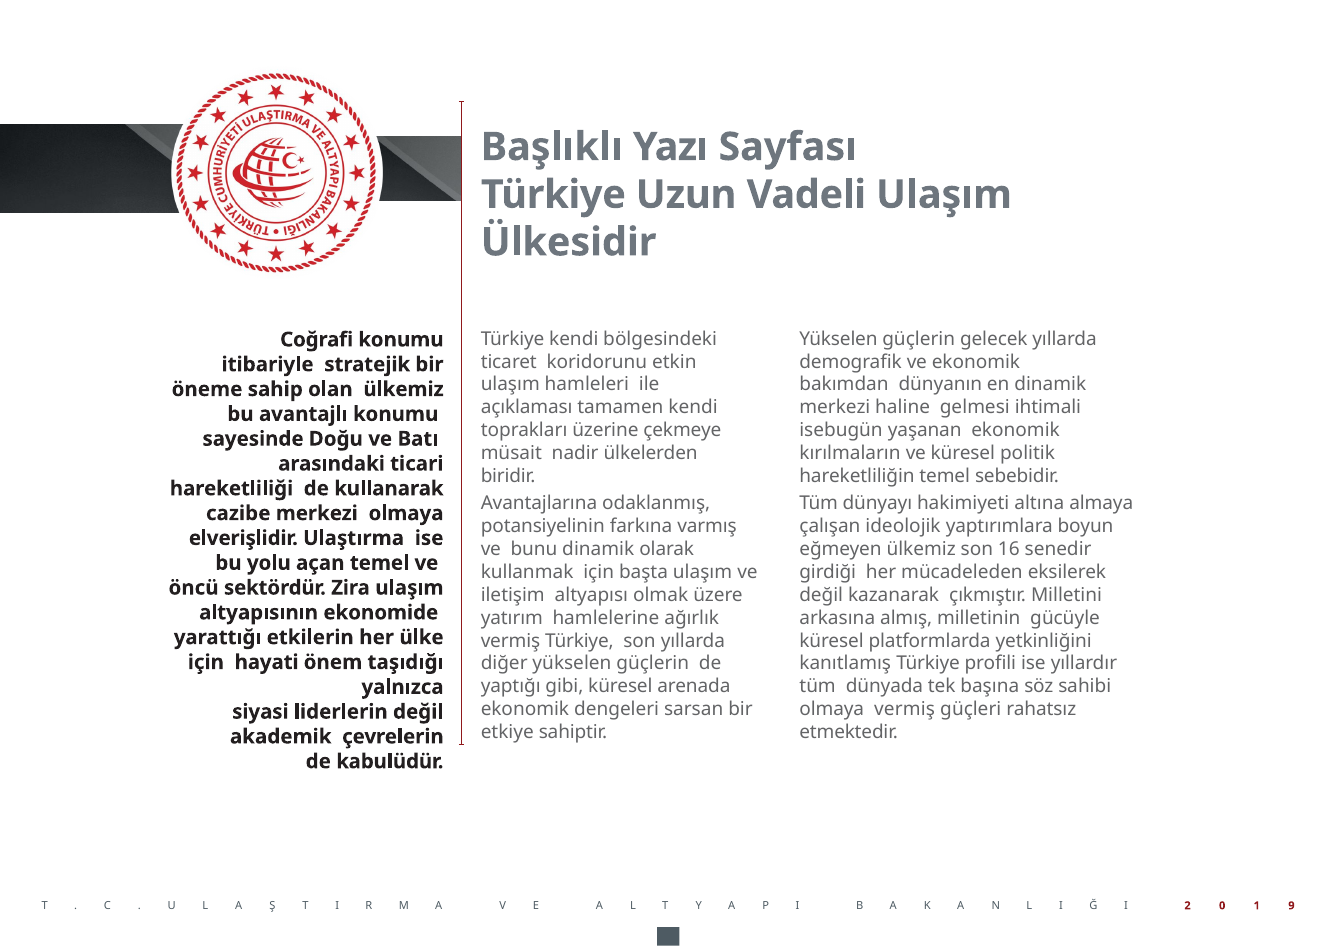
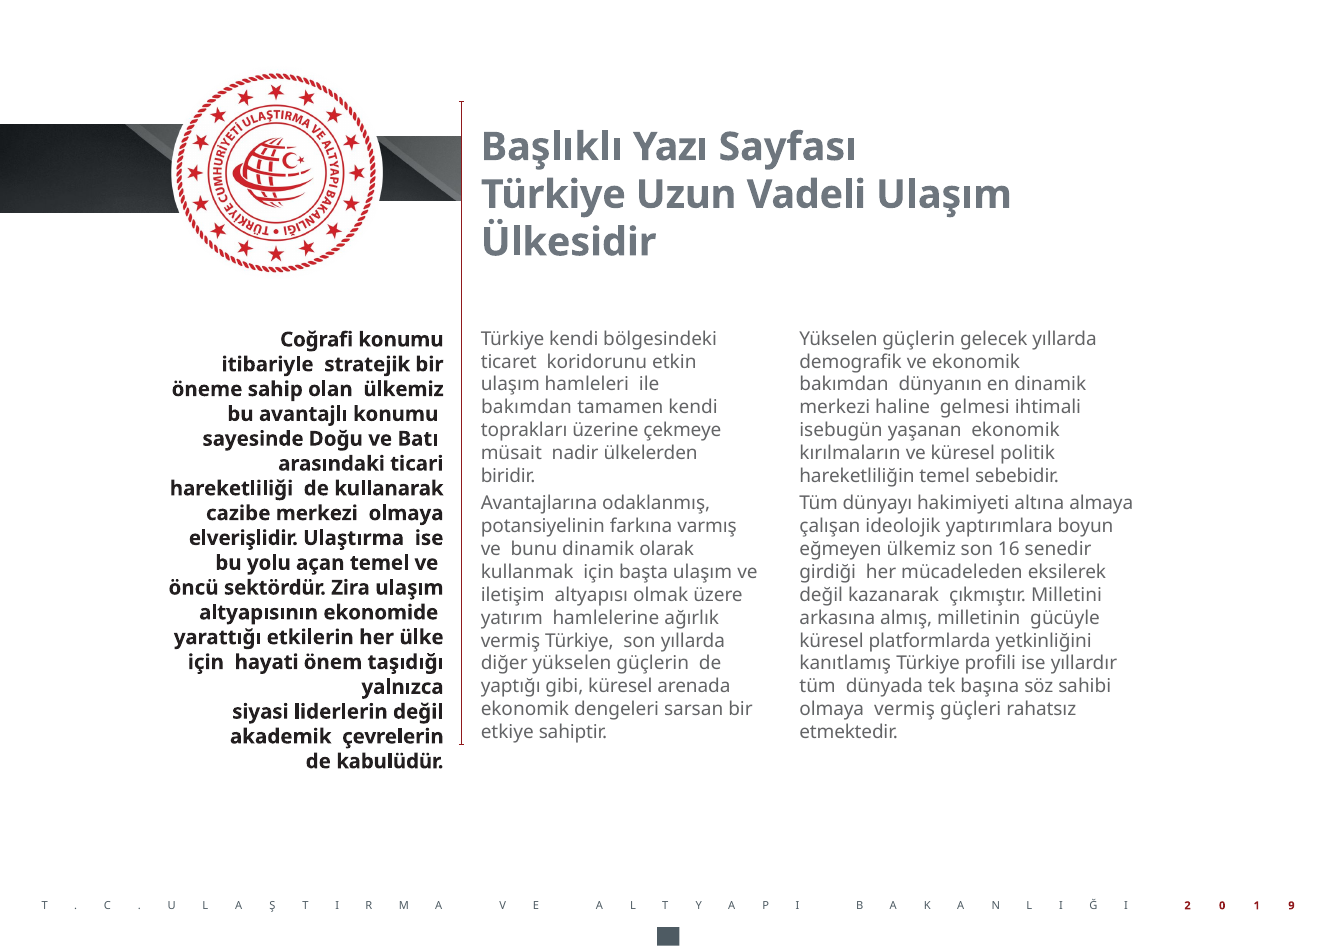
açıklaması at (527, 407): açıklaması -> bakımdan
